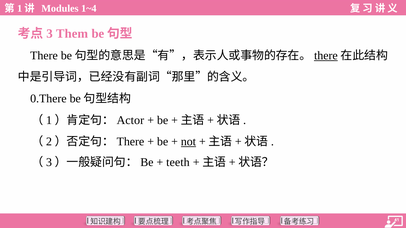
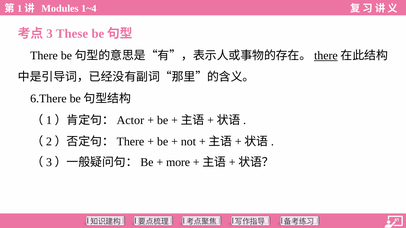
Them: Them -> These
0.There: 0.There -> 6.There
not underline: present -> none
teeth: teeth -> more
